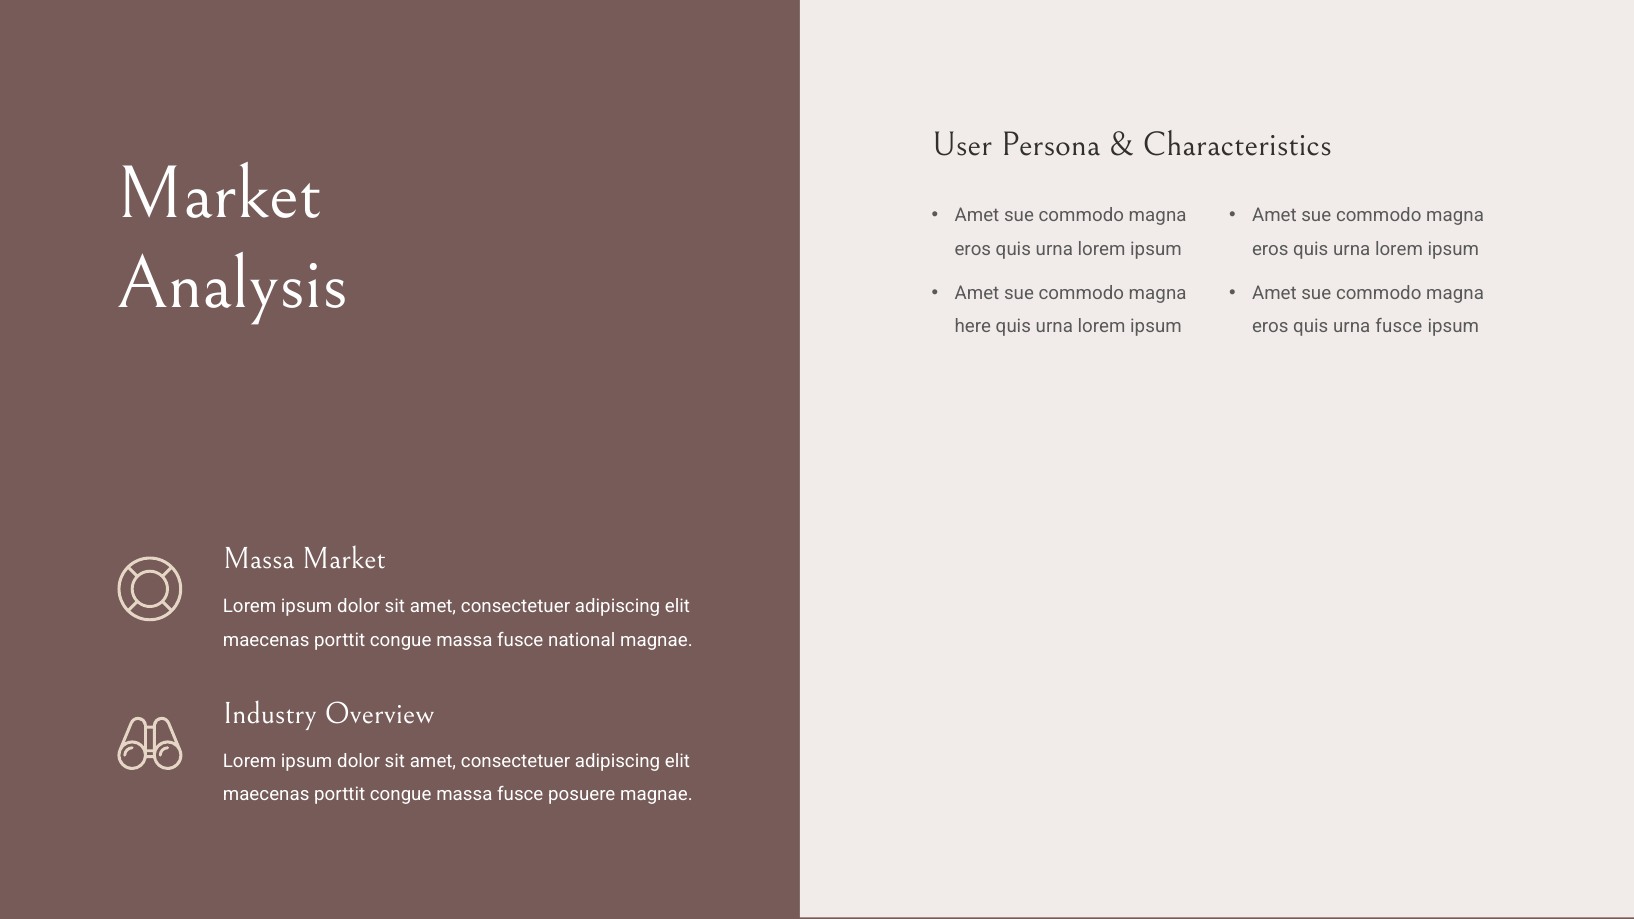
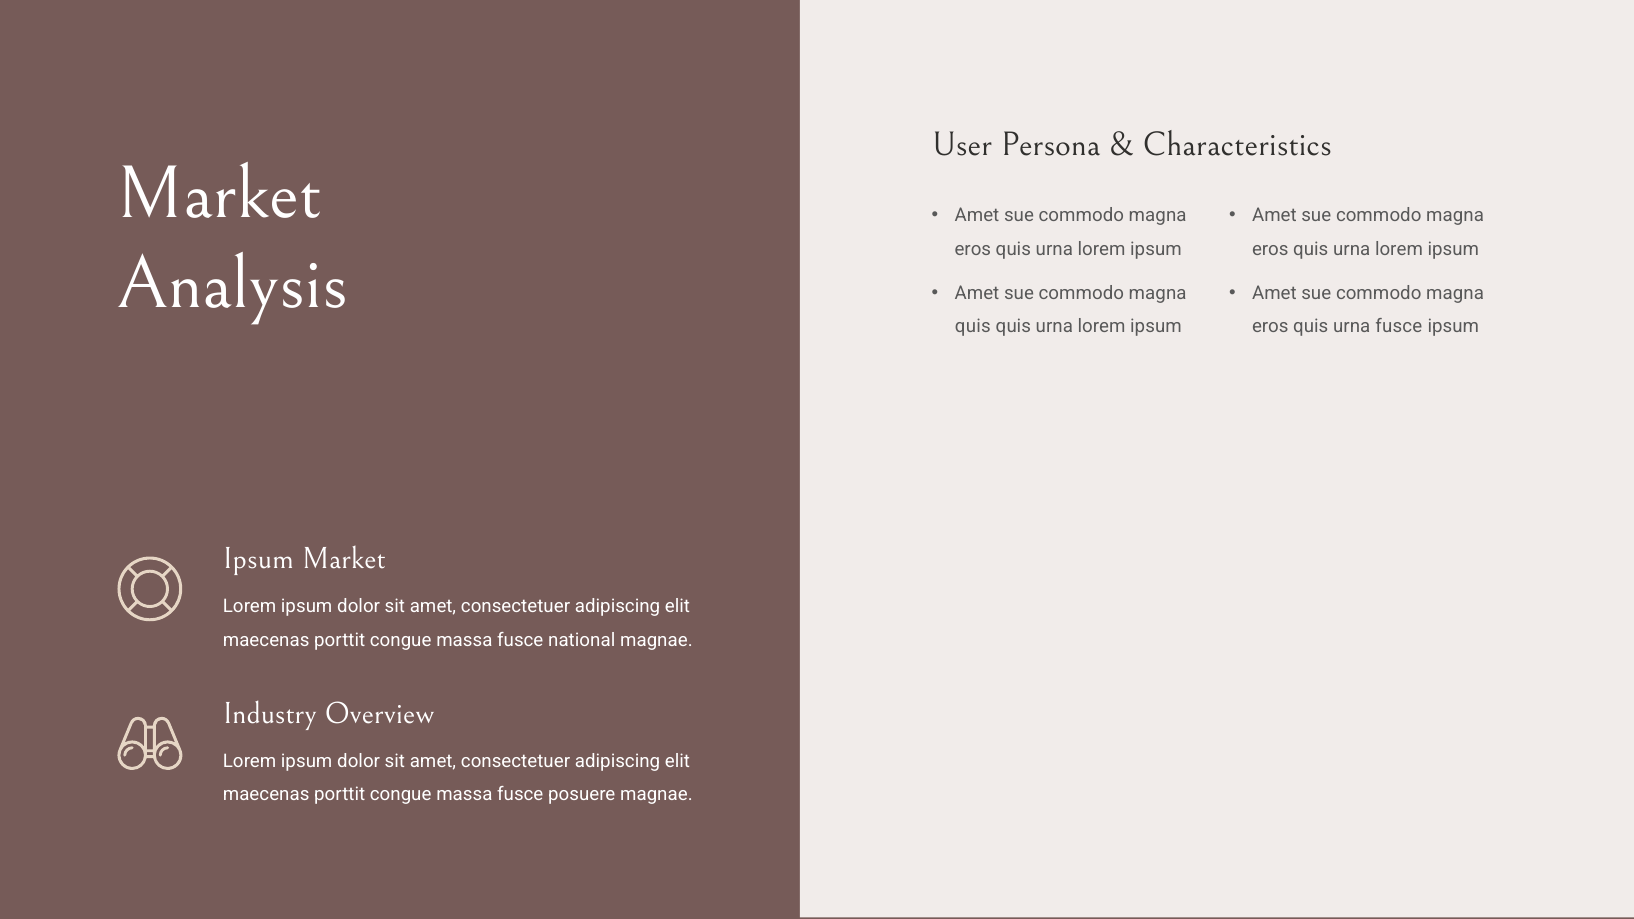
here at (973, 327): here -> quis
Massa at (259, 558): Massa -> Ipsum
